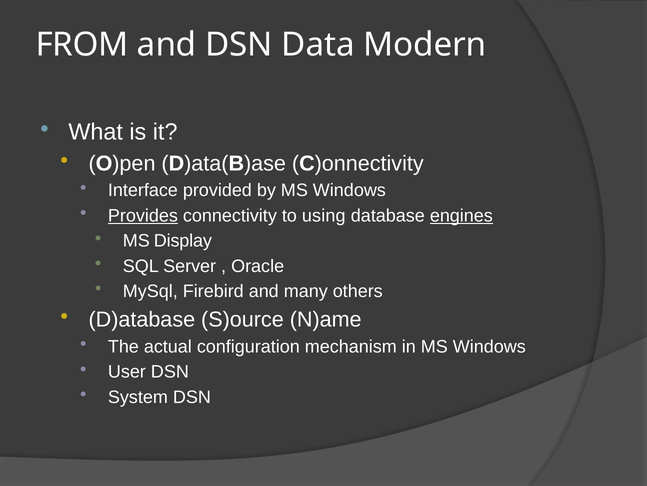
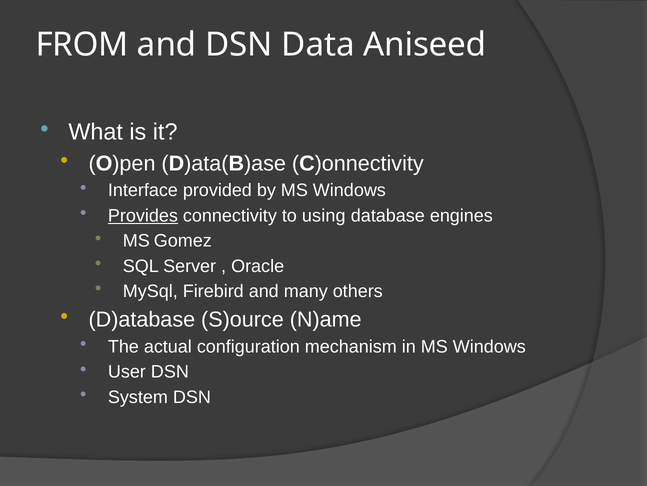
Modern: Modern -> Aniseed
engines underline: present -> none
Display: Display -> Gomez
